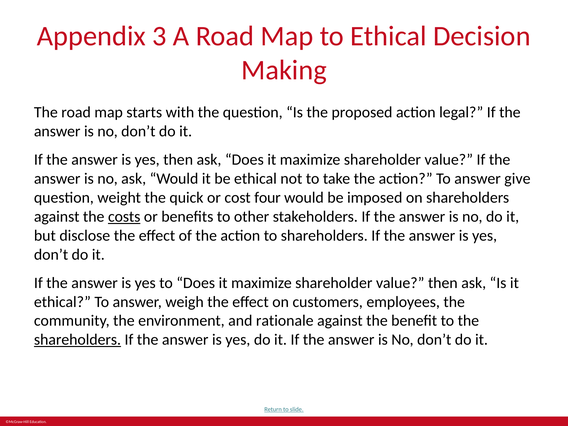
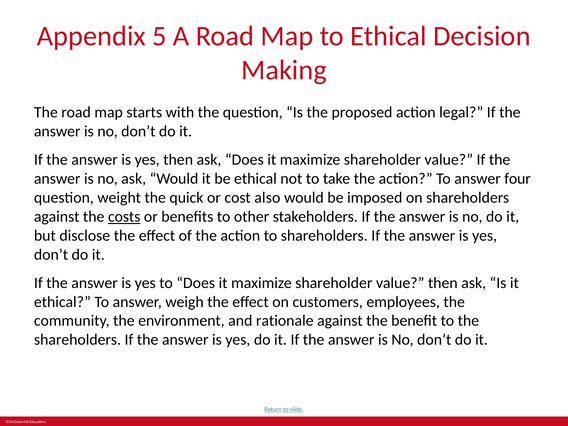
3: 3 -> 5
give: give -> four
four: four -> also
shareholders at (78, 340) underline: present -> none
